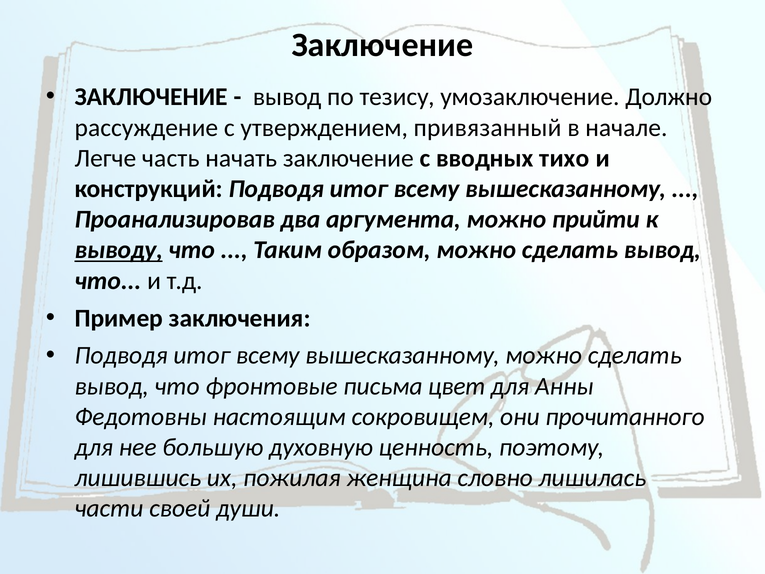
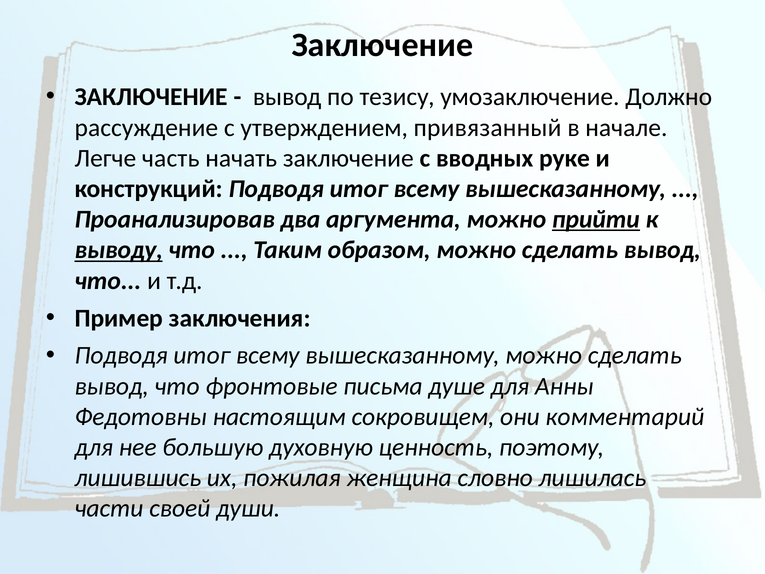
тихо: тихо -> руке
прийти underline: none -> present
цвет: цвет -> душе
прочитанного: прочитанного -> комментарий
